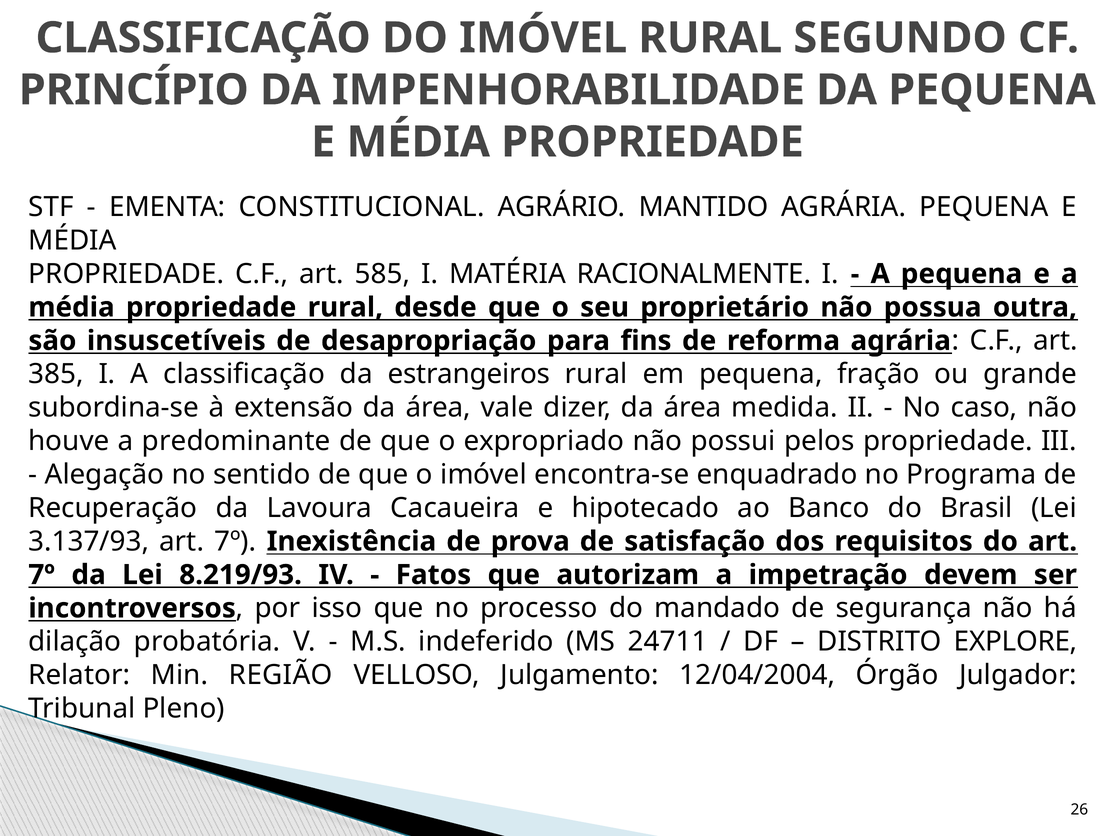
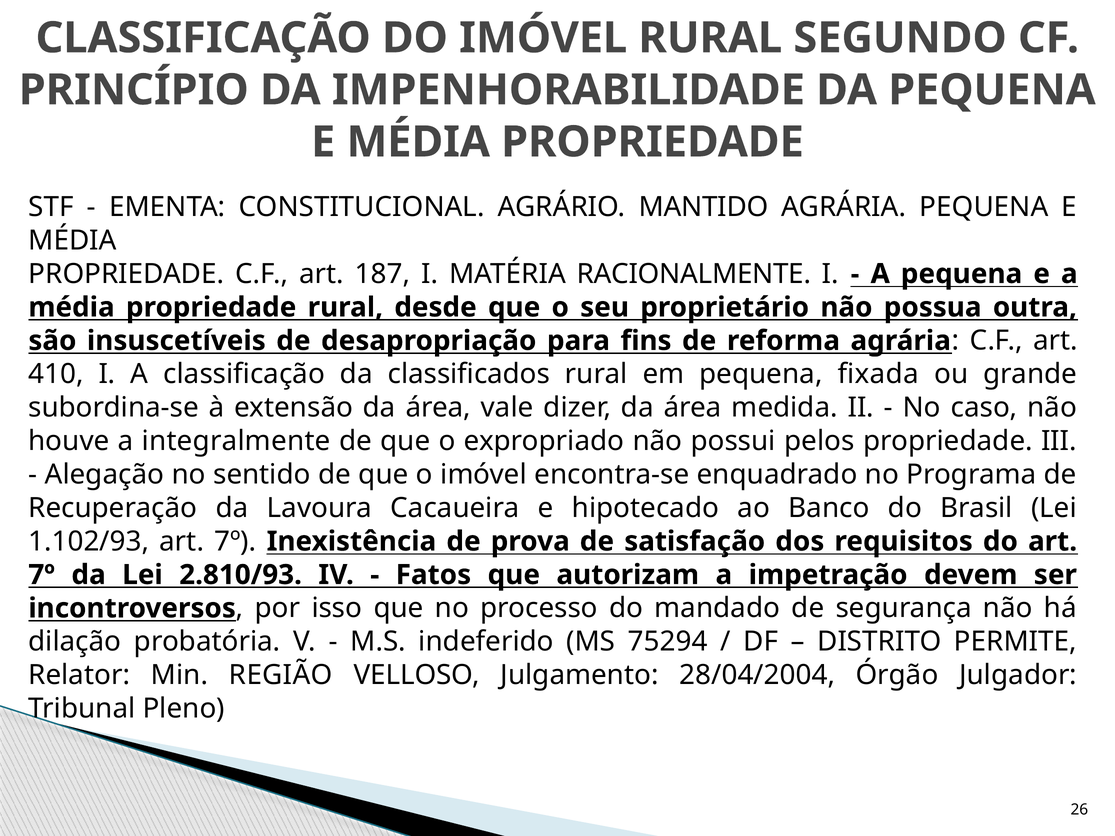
585: 585 -> 187
385: 385 -> 410
estrangeiros: estrangeiros -> classificados
fração: fração -> fixada
predominante: predominante -> integralmente
3.137/93: 3.137/93 -> 1.102/93
8.219/93: 8.219/93 -> 2.810/93
24711: 24711 -> 75294
EXPLORE: EXPLORE -> PERMITE
12/04/2004: 12/04/2004 -> 28/04/2004
